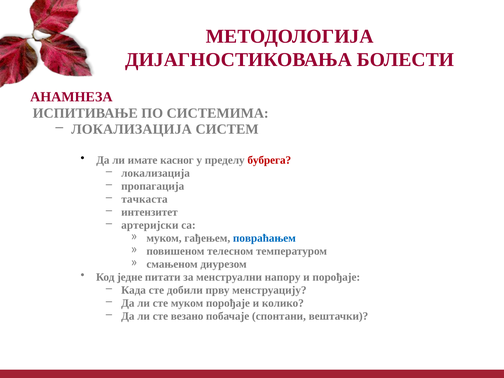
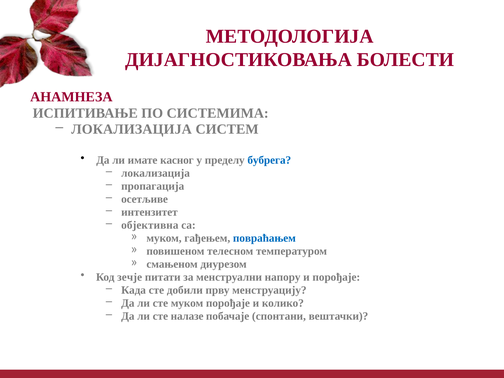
бубрега colour: red -> blue
тачкаста: тачкаста -> осетљиве
артеријски: артеријски -> објективна
једне: једне -> зечје
везано: везано -> налазе
